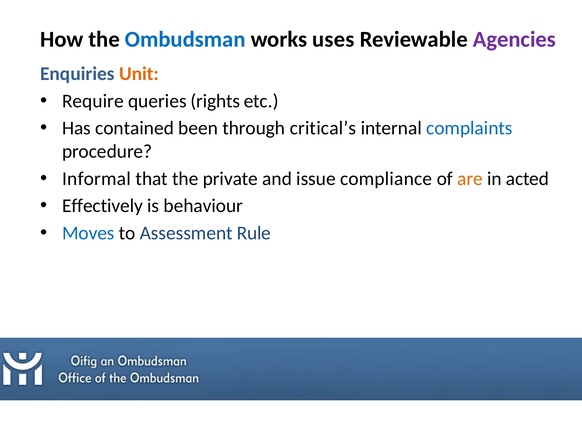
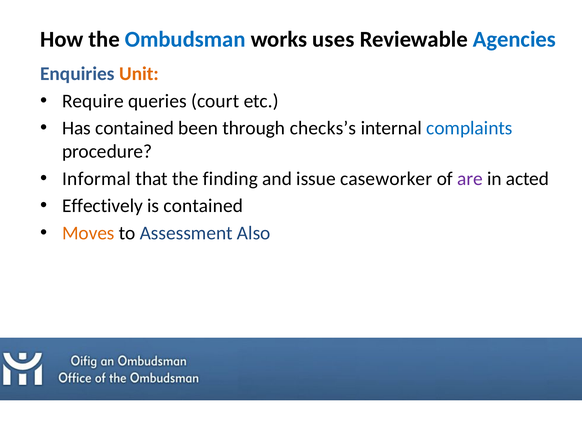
Agencies colour: purple -> blue
rights: rights -> court
critical’s: critical’s -> checks’s
private: private -> finding
compliance: compliance -> caseworker
are colour: orange -> purple
is behaviour: behaviour -> contained
Moves colour: blue -> orange
Rule: Rule -> Also
